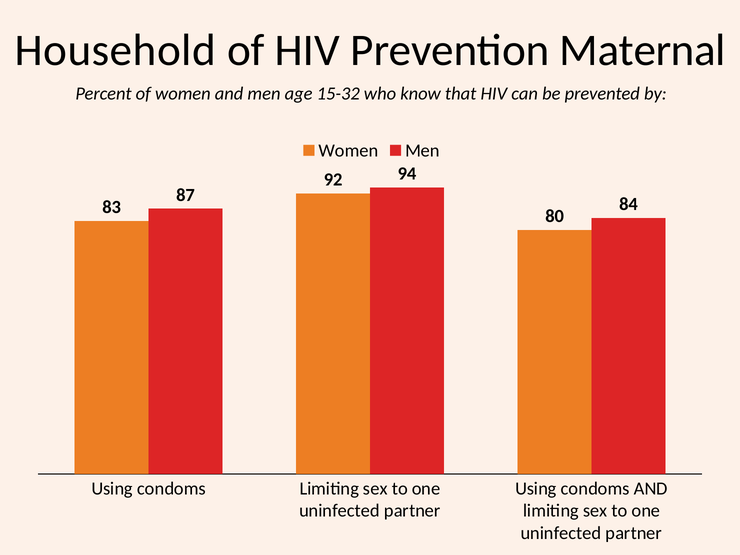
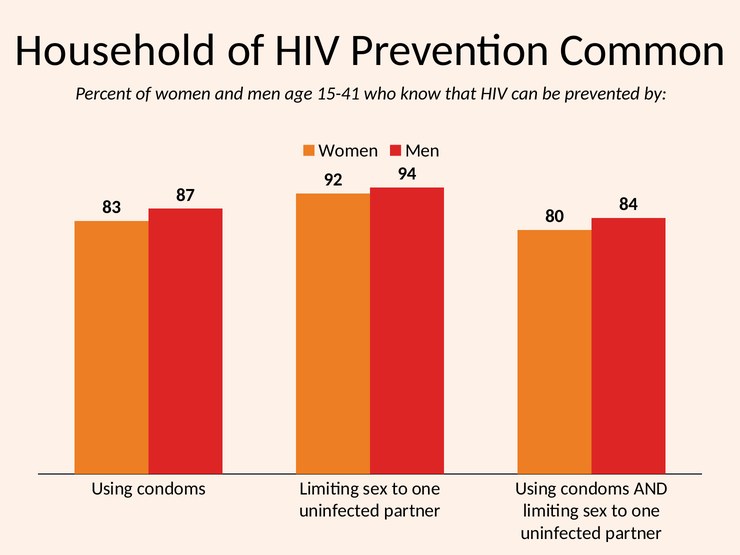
Maternal: Maternal -> Common
15-32: 15-32 -> 15-41
